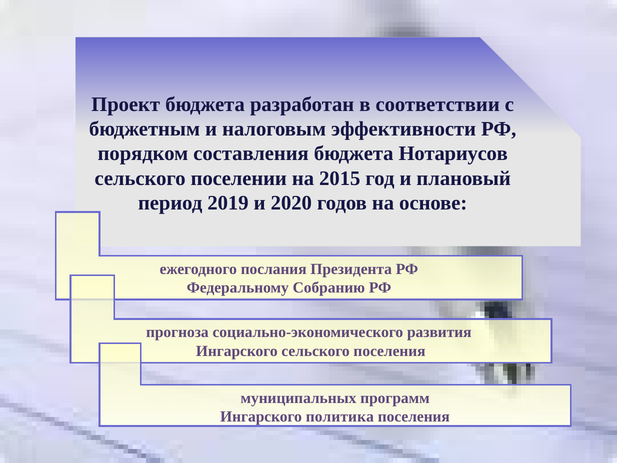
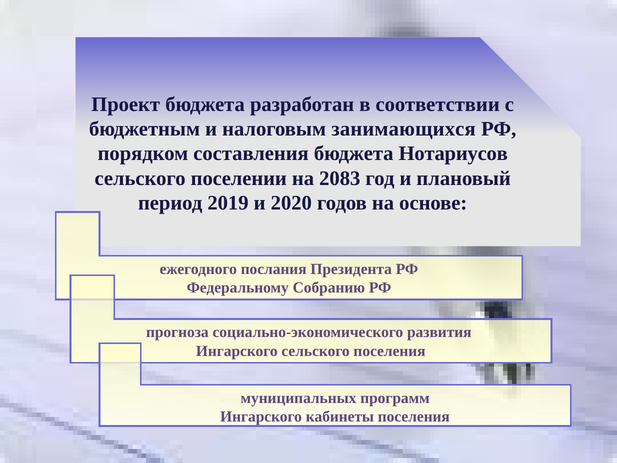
эффективности: эффективности -> занимающихся
2015: 2015 -> 2083
политика: политика -> кабинеты
